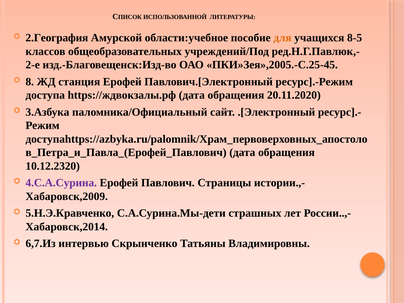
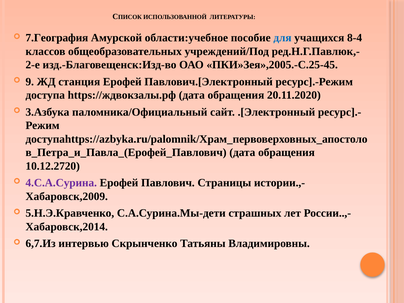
2.География: 2.География -> 7.География
для colour: orange -> blue
8-5: 8-5 -> 8-4
8: 8 -> 9
10.12.2320: 10.12.2320 -> 10.12.2720
